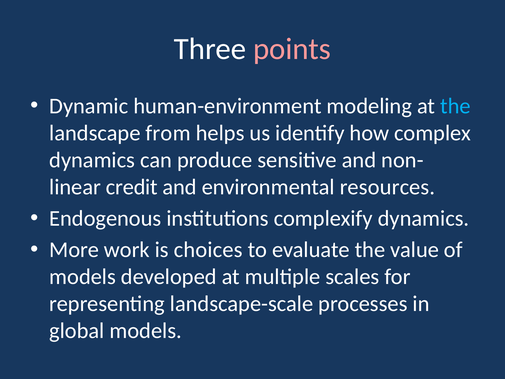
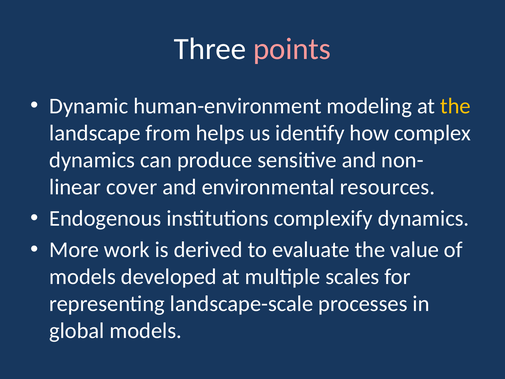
the at (455, 106) colour: light blue -> yellow
credit: credit -> cover
choices: choices -> derived
